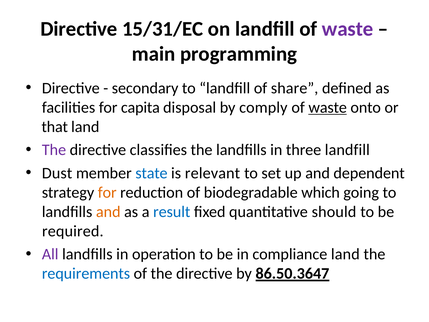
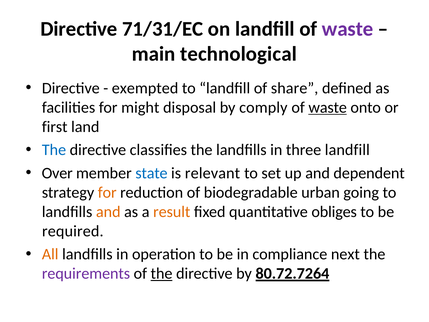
15/31/EC: 15/31/EC -> 71/31/EC
programming: programming -> technological
secondary: secondary -> exempted
capita: capita -> might
that: that -> first
The at (54, 150) colour: purple -> blue
Dust: Dust -> Over
which: which -> urban
result colour: blue -> orange
should: should -> obliges
All colour: purple -> orange
compliance land: land -> next
requirements colour: blue -> purple
the at (162, 273) underline: none -> present
86.50.3647: 86.50.3647 -> 80.72.7264
